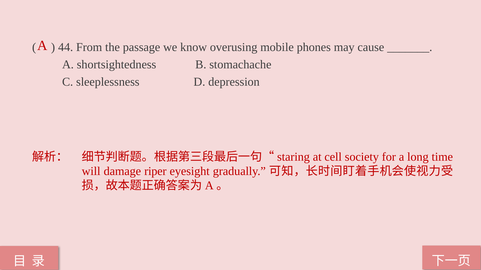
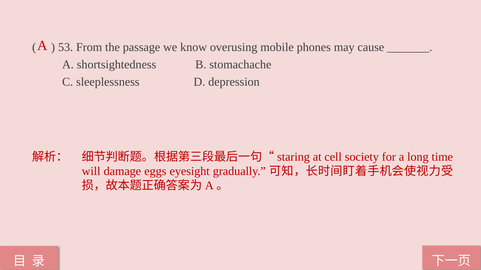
44: 44 -> 53
riper: riper -> eggs
